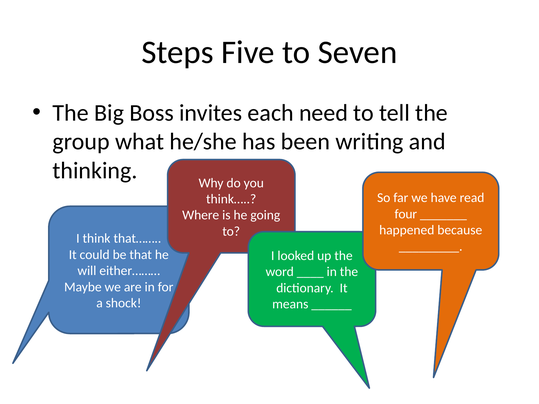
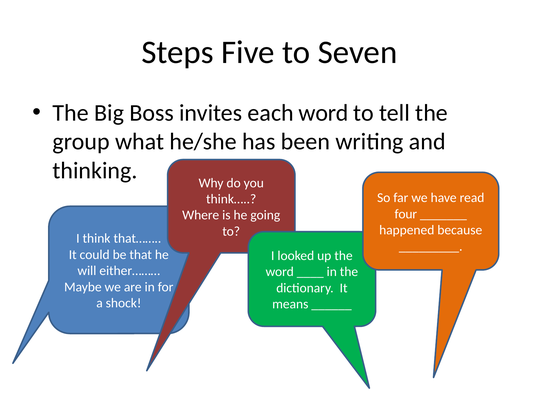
each need: need -> word
